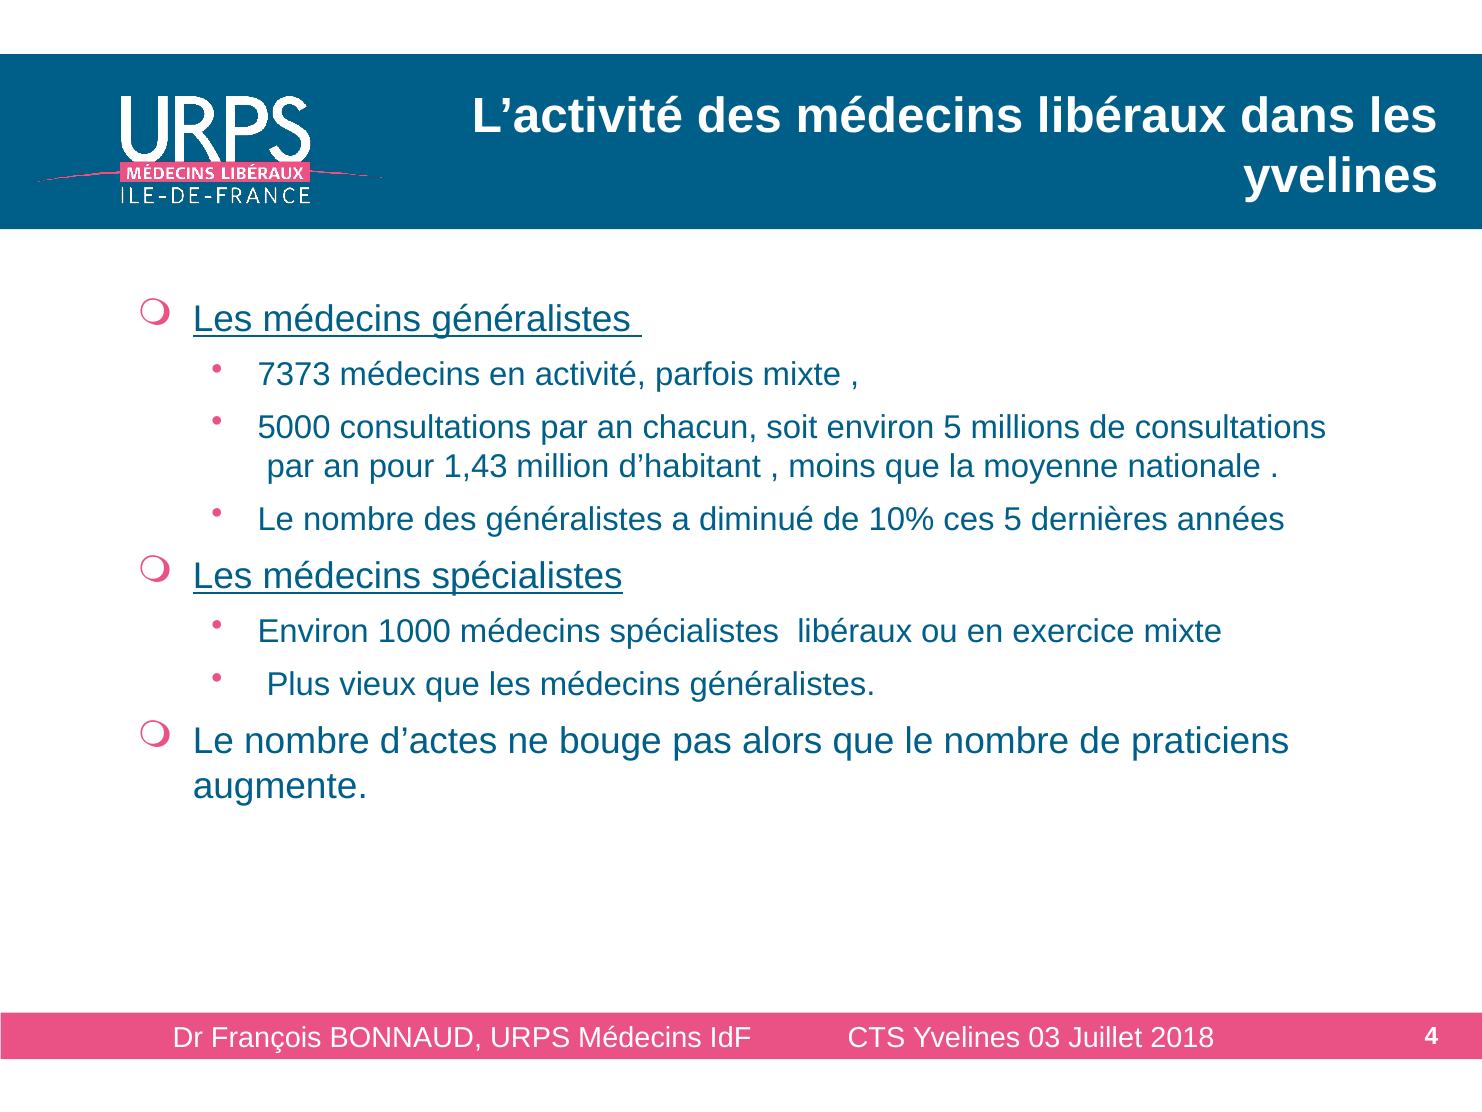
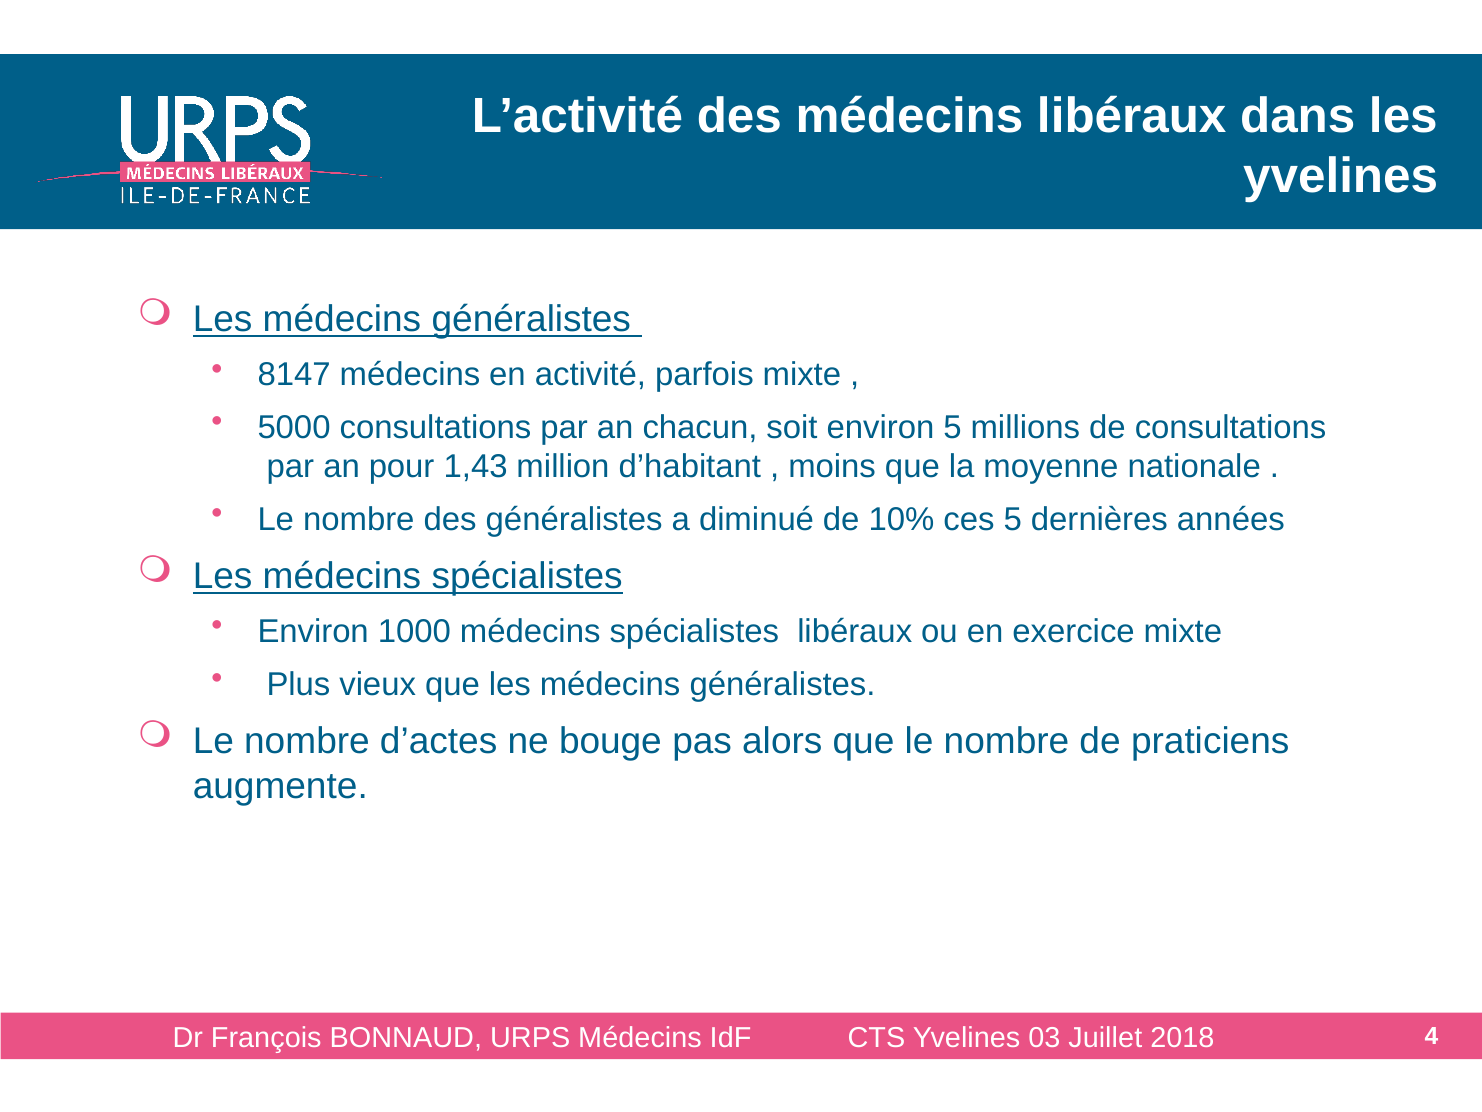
7373: 7373 -> 8147
